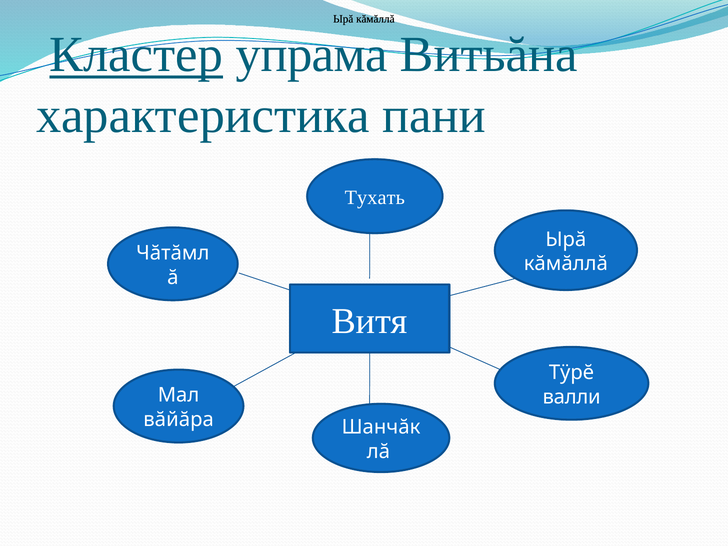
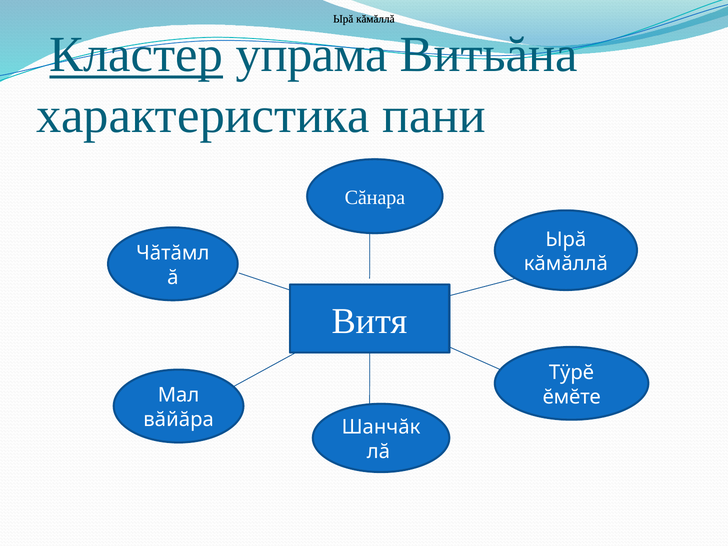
Тухать: Тухать -> Сăнара
валли: валли -> ĕмĕте
